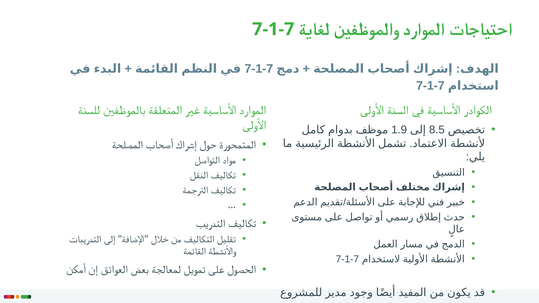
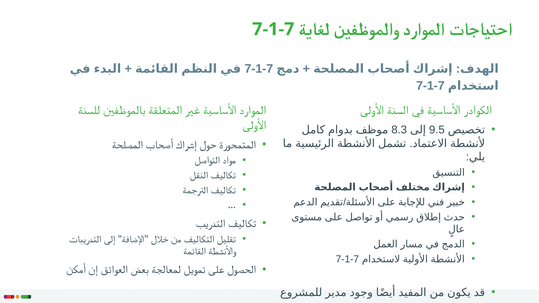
1.9: 1.9 -> 8.3
8.5: 8.5 -> 9.5
